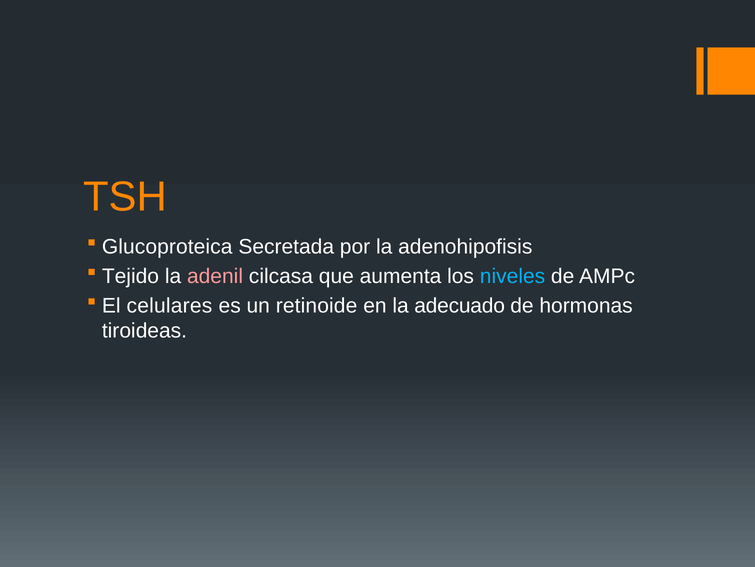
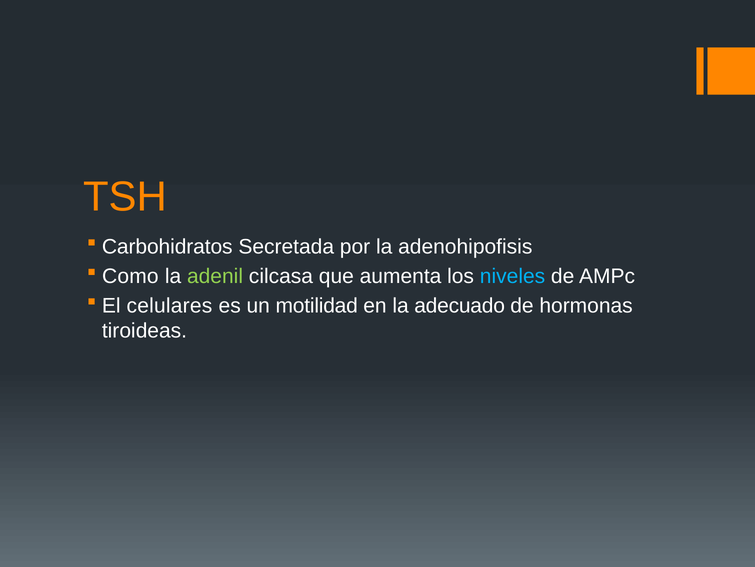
Glucoproteica: Glucoproteica -> Carbohidratos
Tejido: Tejido -> Como
adenil colour: pink -> light green
retinoide: retinoide -> motilidad
